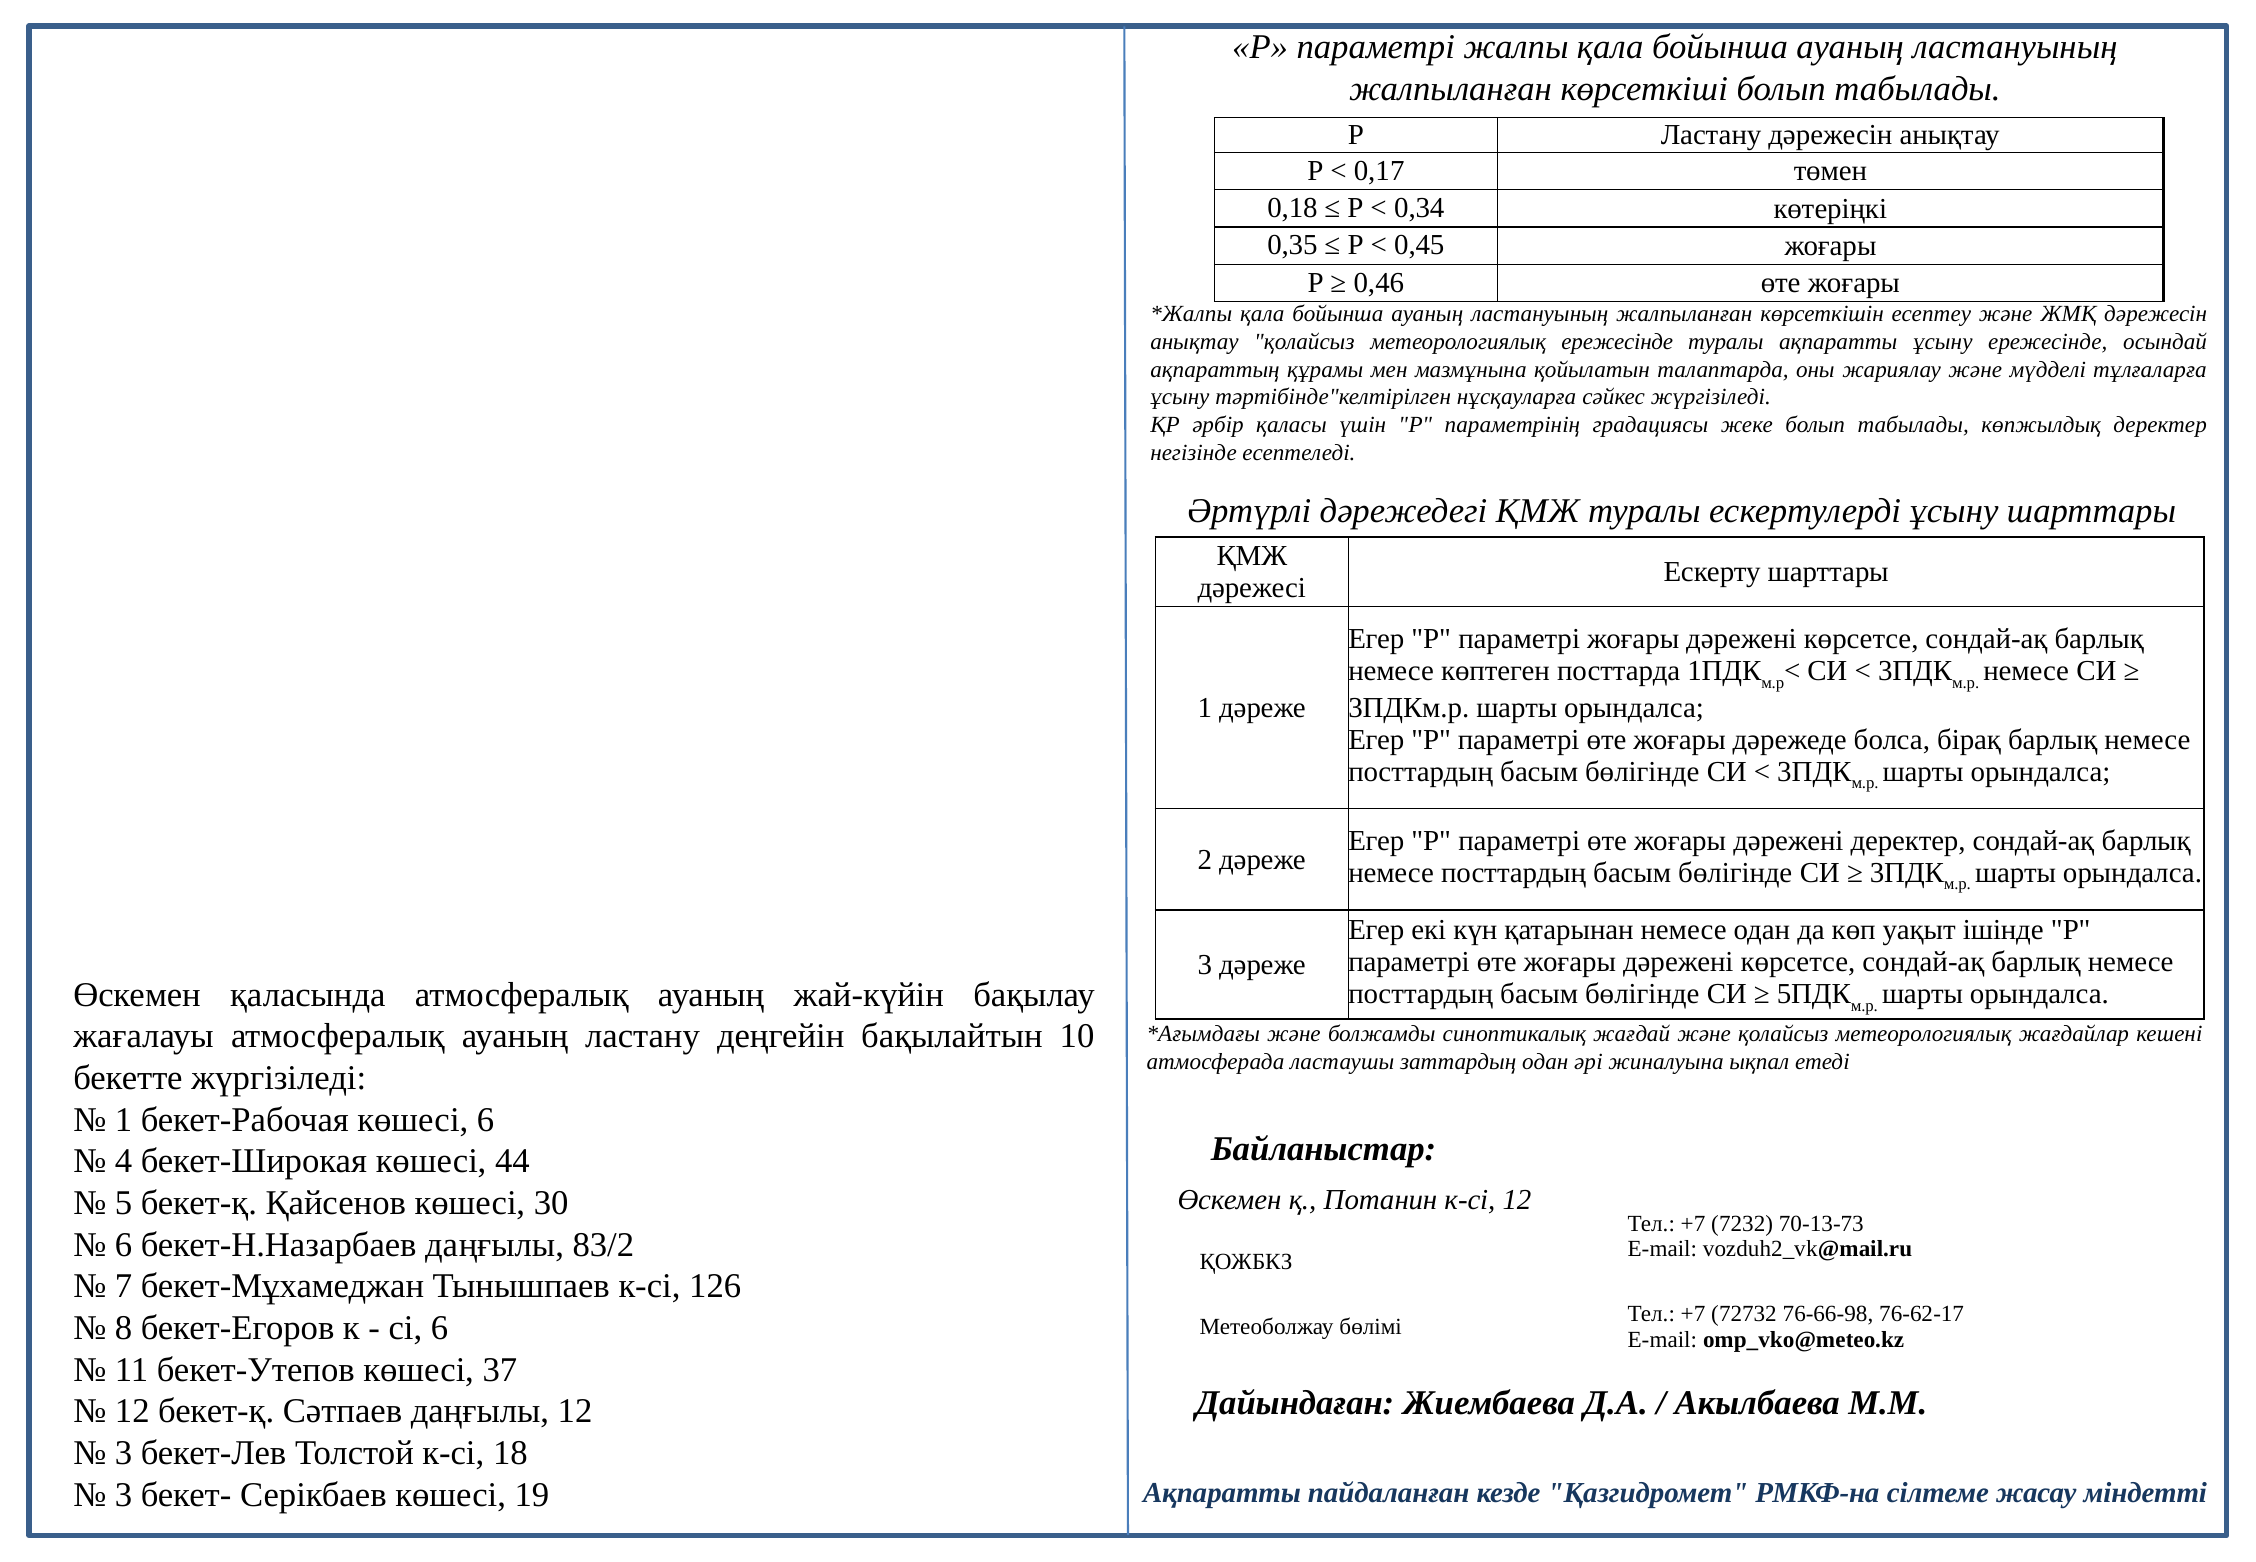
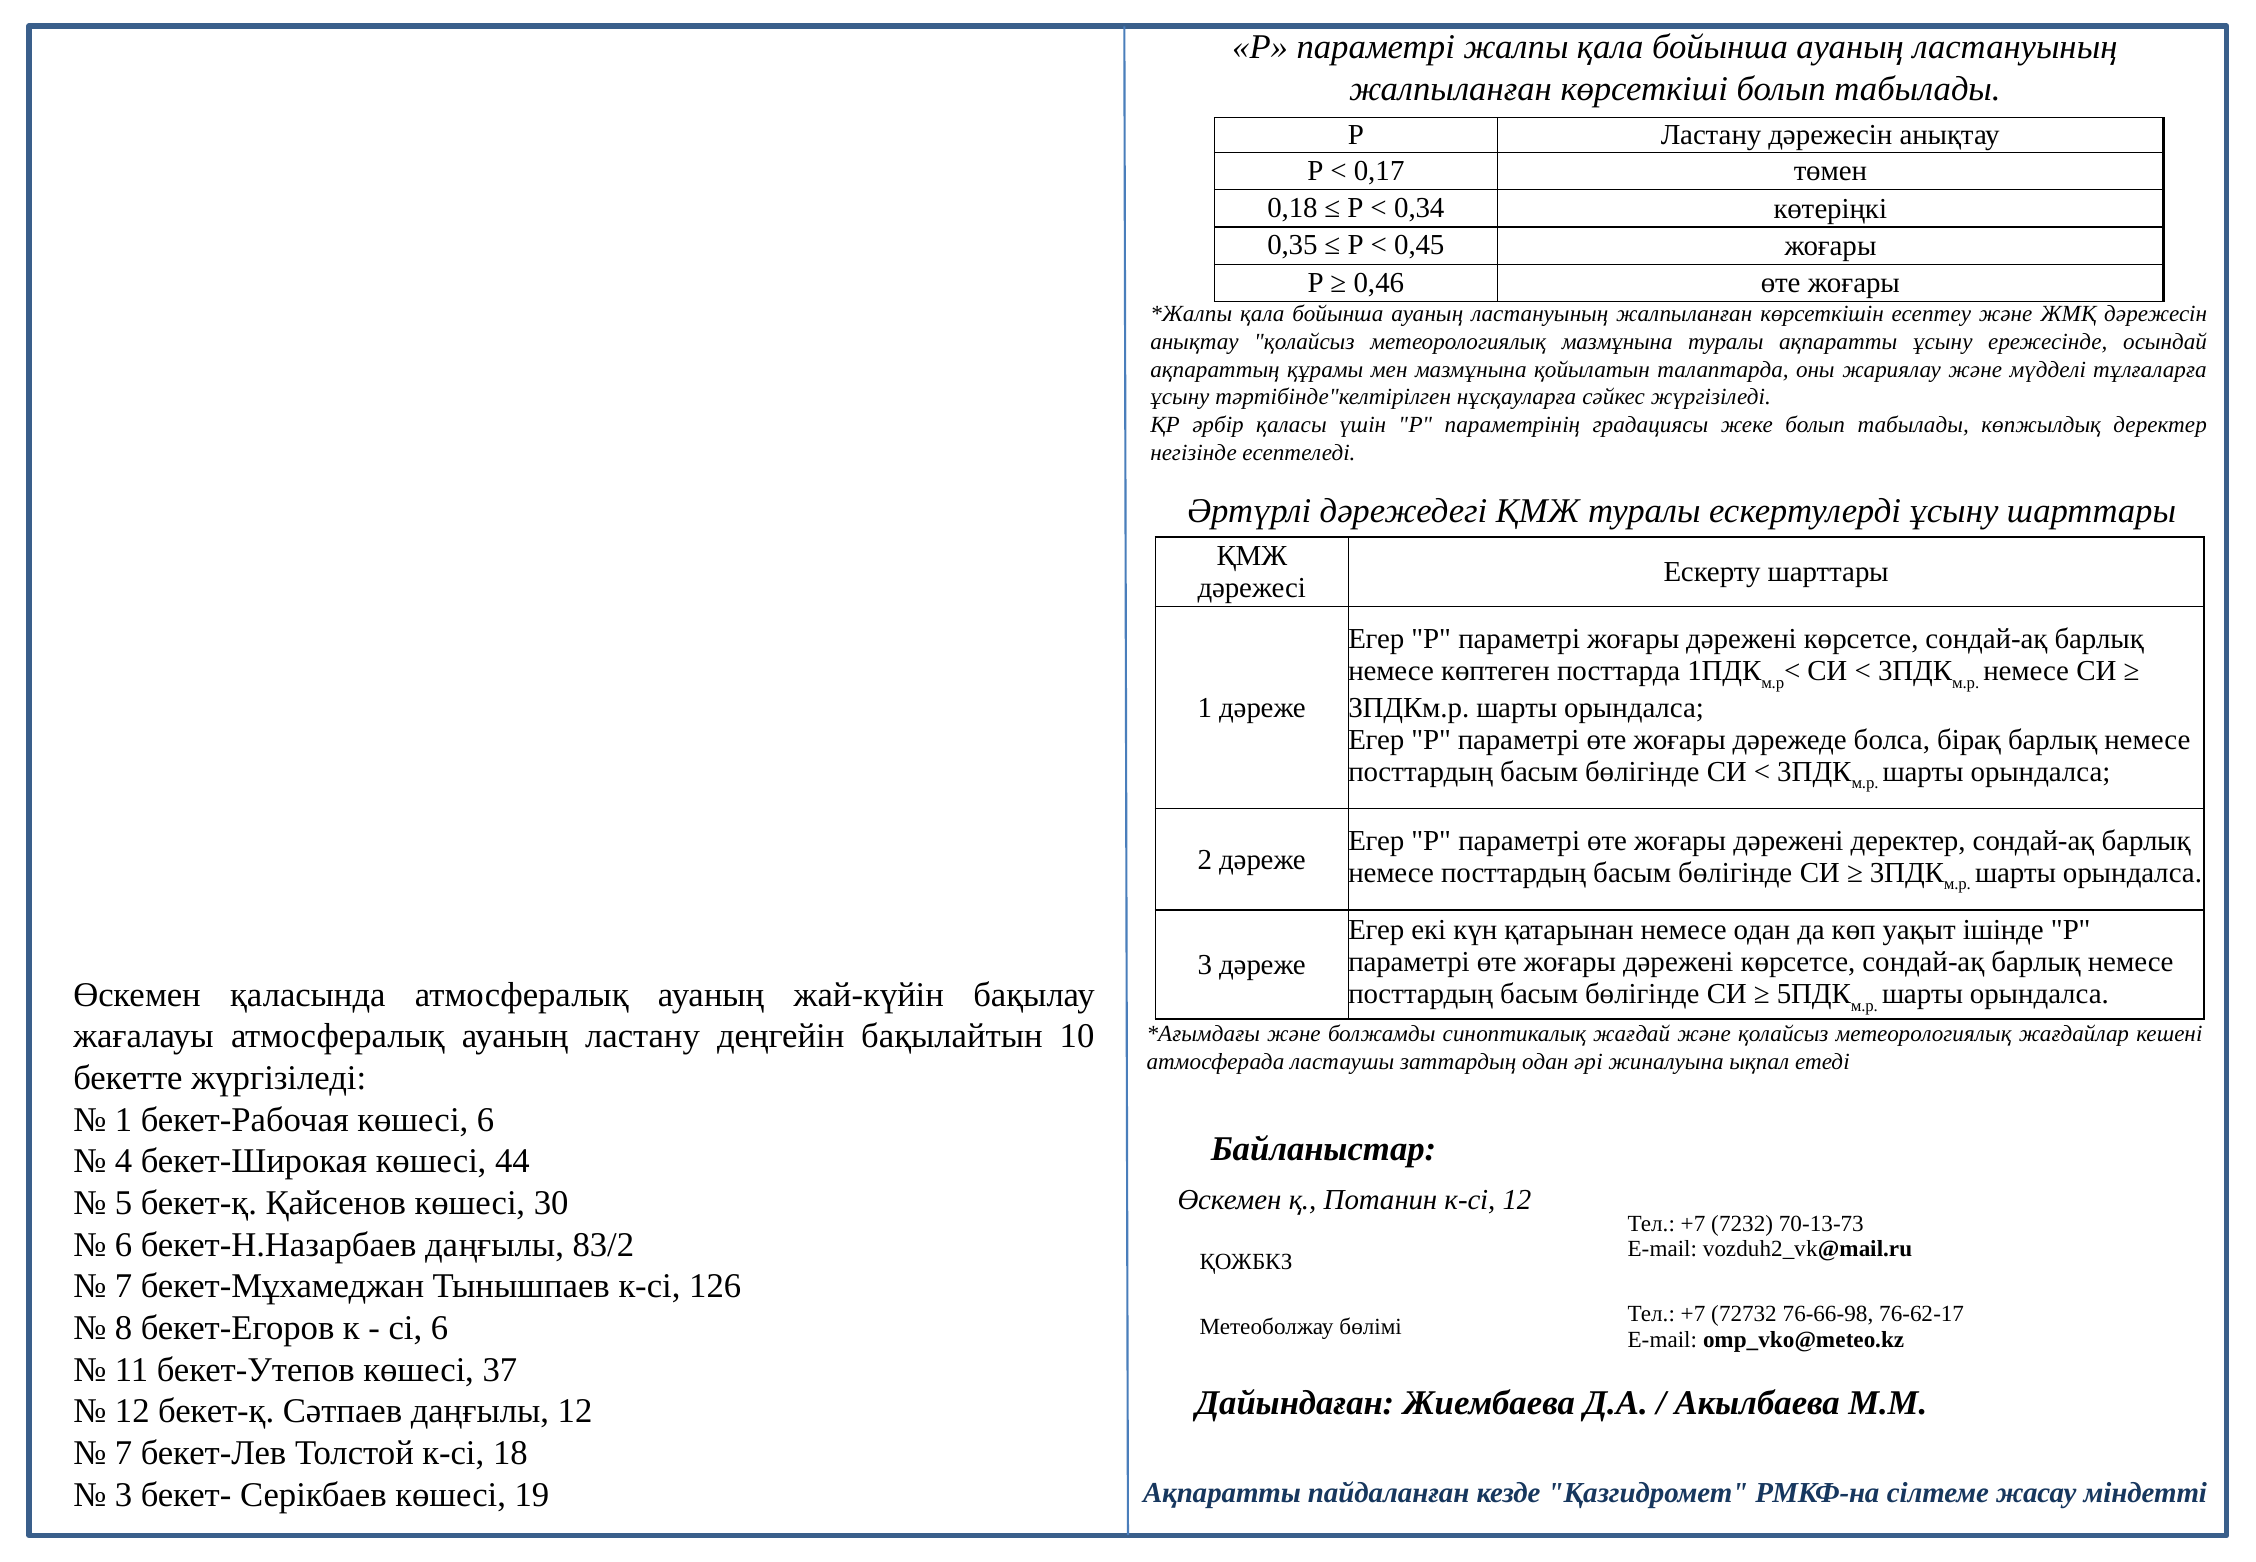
метеорологиялық ережесінде: ережесінде -> мазмұнына
3 at (124, 1453): 3 -> 7
